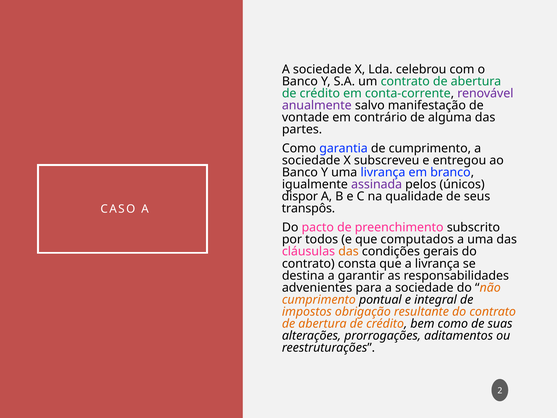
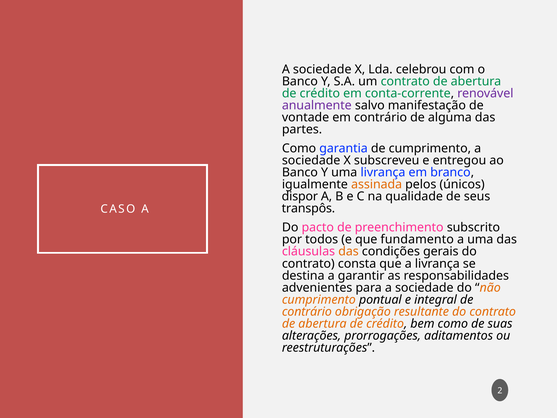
assinada colour: purple -> orange
computados: computados -> fundamento
impostos at (307, 312): impostos -> contrário
